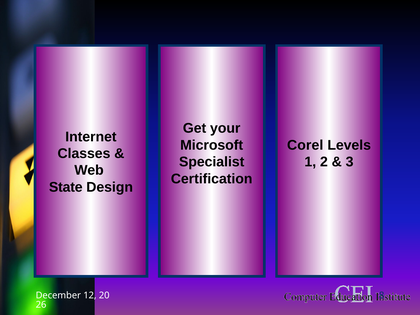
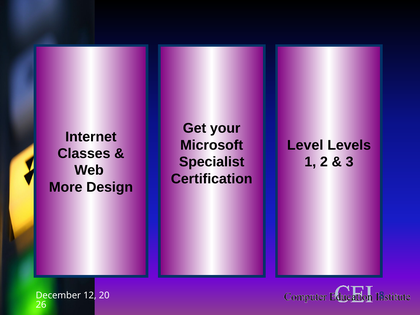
Corel: Corel -> Level
State: State -> More
